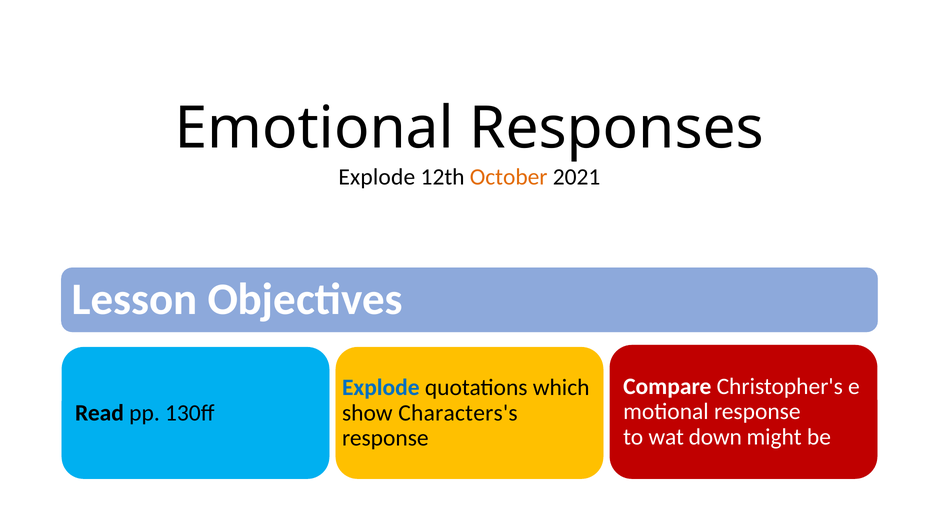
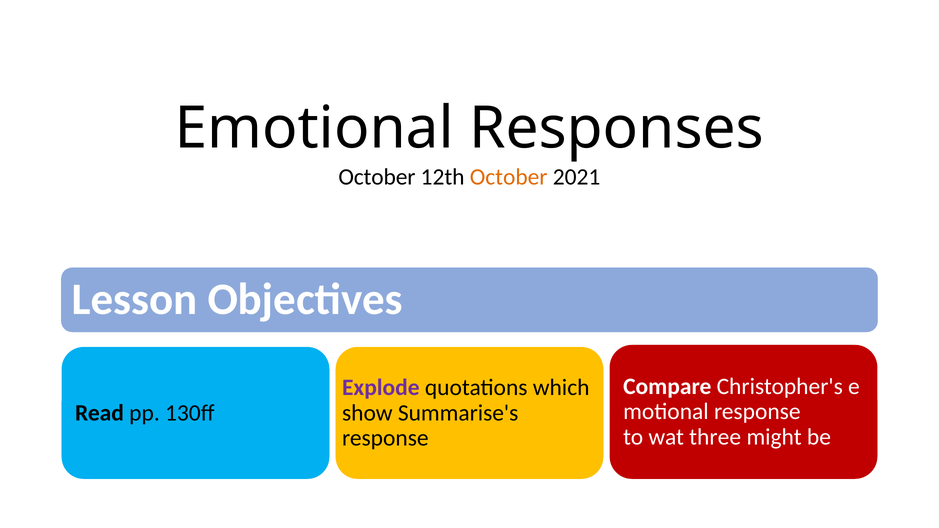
Explode at (377, 177): Explode -> October
Explode at (381, 388) colour: blue -> purple
Characters's: Characters's -> Summarise's
down: down -> three
